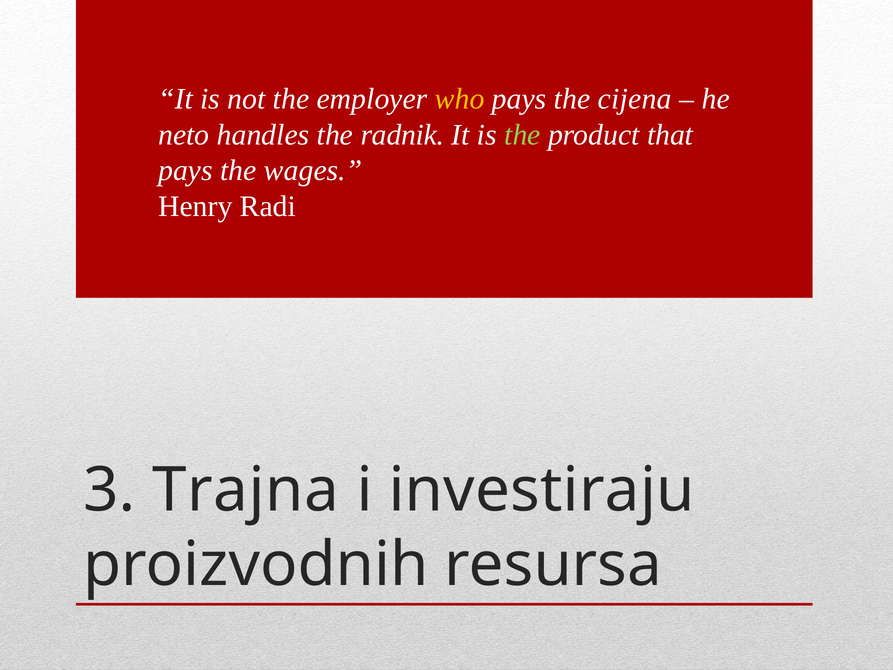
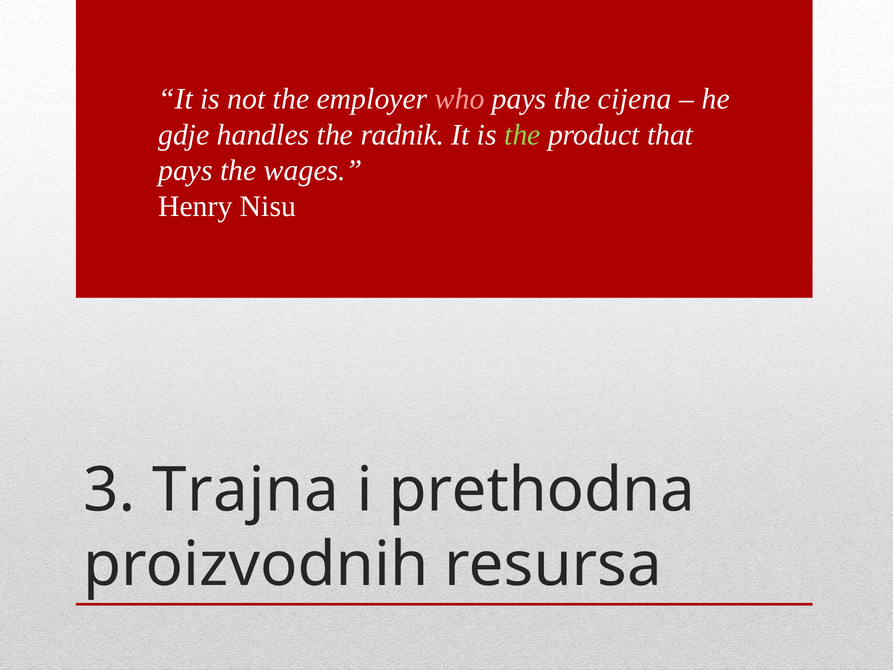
who colour: yellow -> pink
neto: neto -> gdje
Radi: Radi -> Nisu
investiraju: investiraju -> prethodna
